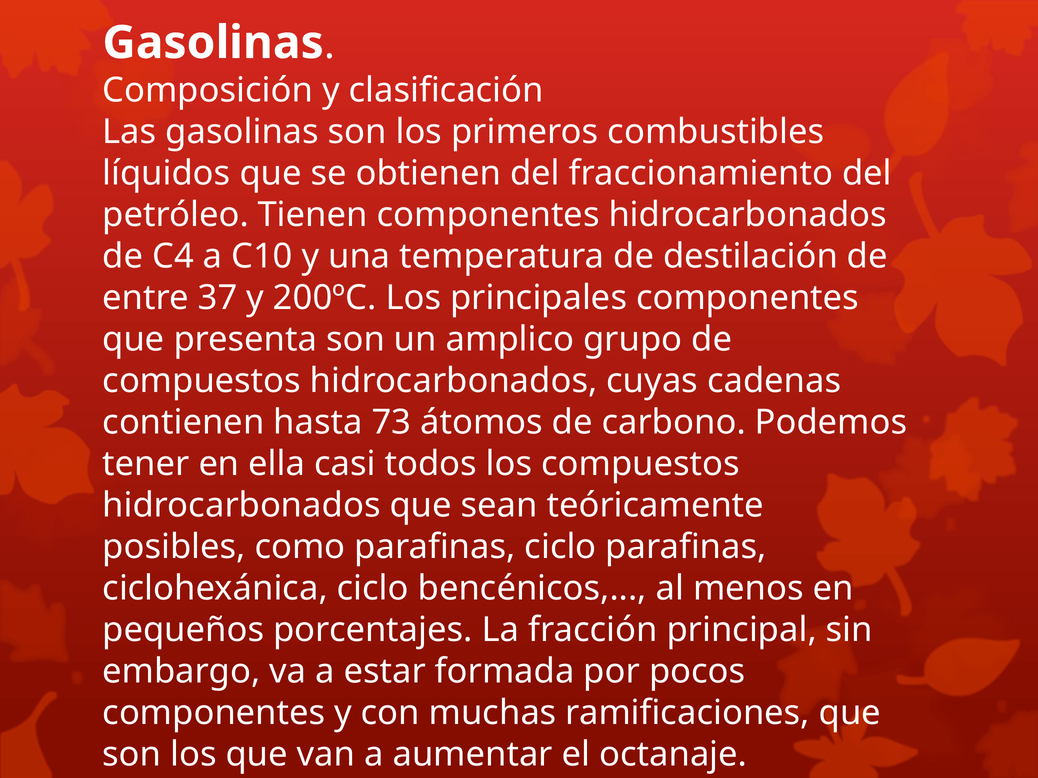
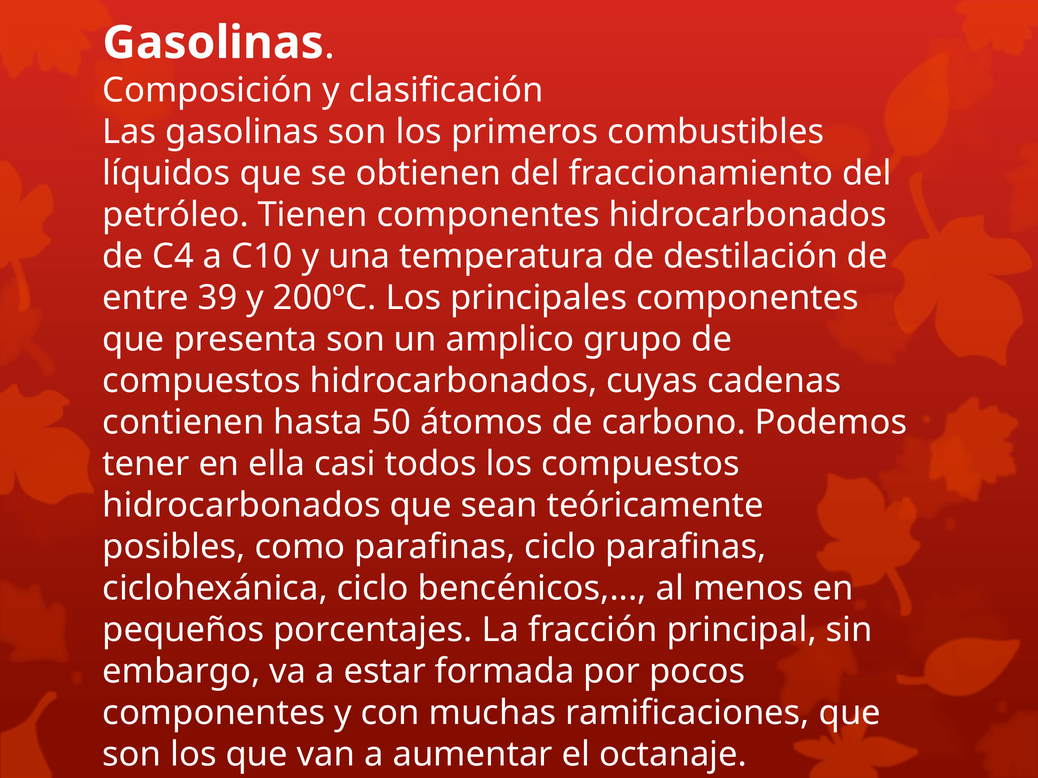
37: 37 -> 39
73: 73 -> 50
